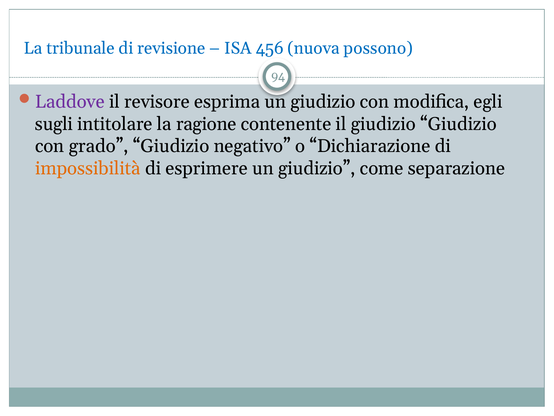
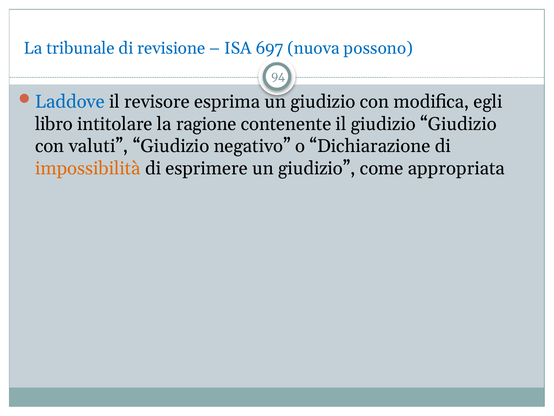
456: 456 -> 697
Laddove colour: purple -> blue
sugli: sugli -> libro
grado: grado -> valuti
separazione: separazione -> appropriata
